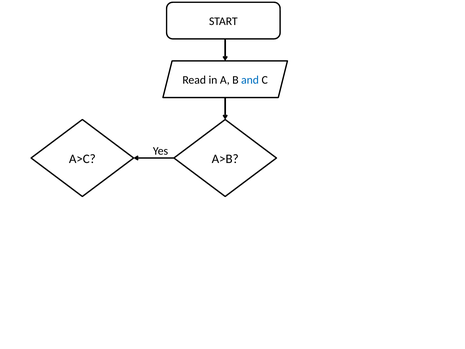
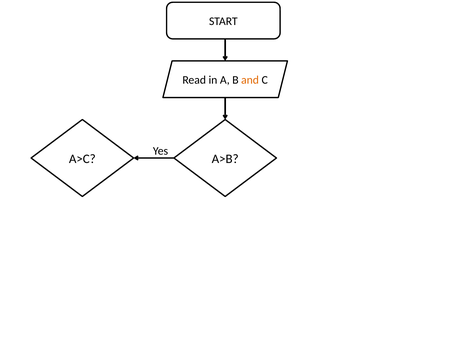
and colour: blue -> orange
